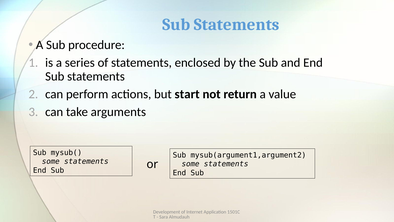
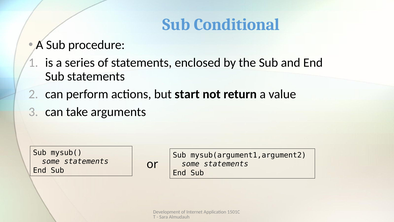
Statements at (237, 25): Statements -> Conditional
